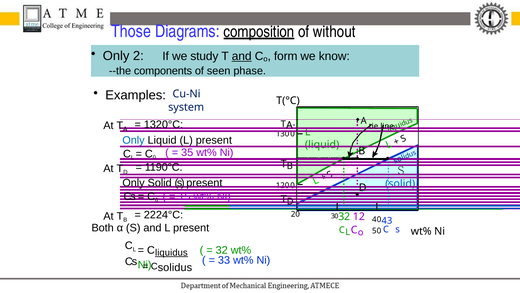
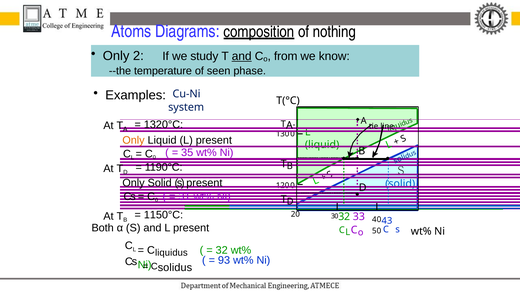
Those: Those -> Atoms
without: without -> nothing
form: form -> from
components: components -> temperature
Only at (133, 140) colour: blue -> orange
15: 15 -> 31
2224°C: 2224°C -> 1150°C
12: 12 -> 33
liquidus underline: present -> none
33: 33 -> 93
